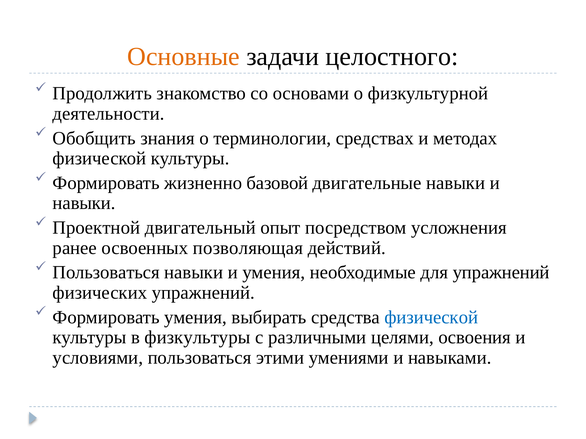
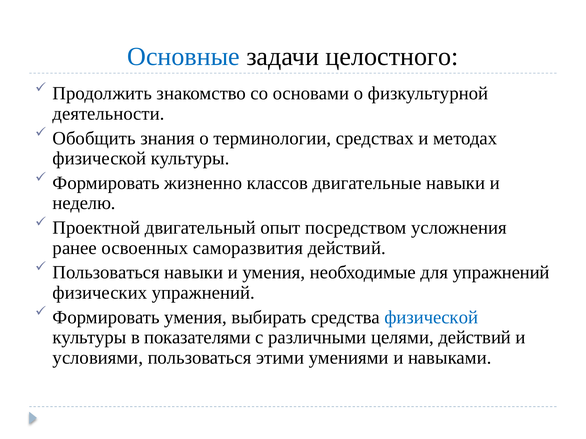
Основные colour: orange -> blue
базовой: базовой -> классов
навыки at (84, 203): навыки -> неделю
позволяющая: позволяющая -> саморазвития
физкультуры: физкультуры -> показателями
целями освоения: освоения -> действий
